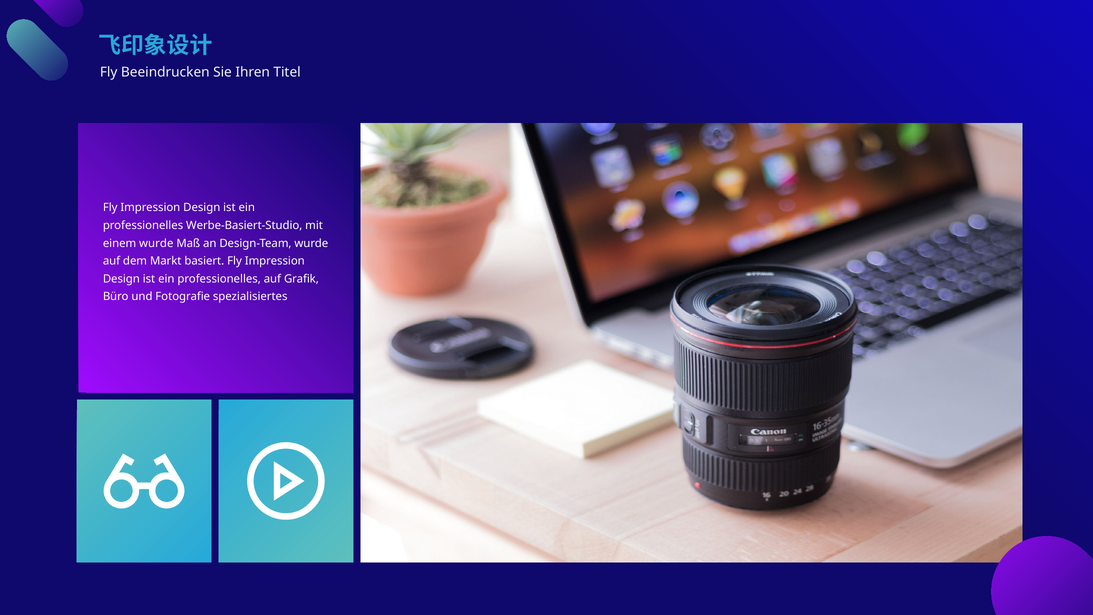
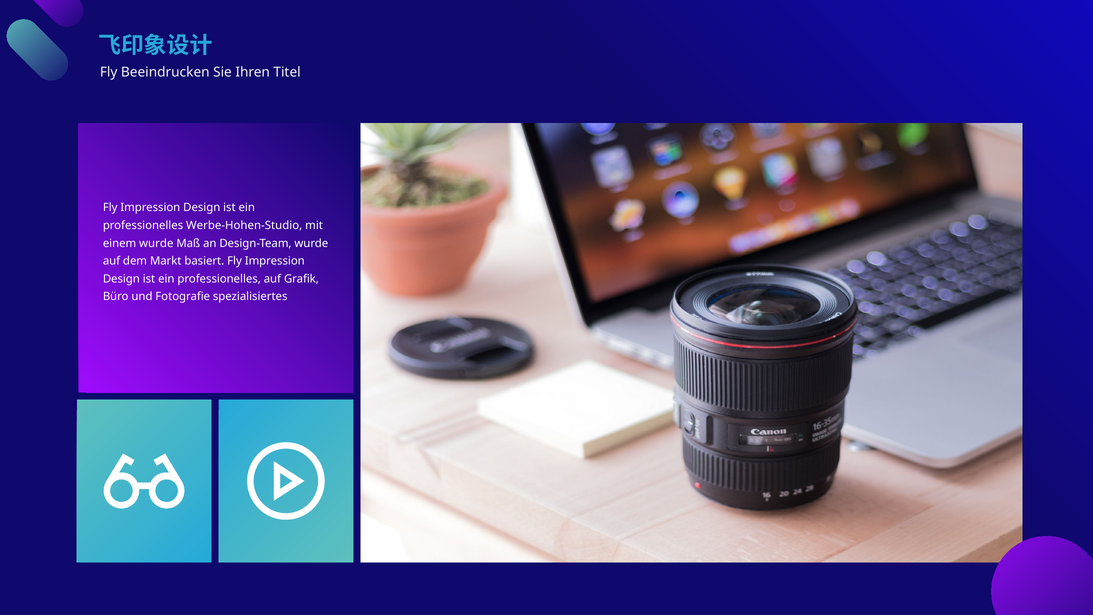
Werbe-Basiert-Studio: Werbe-Basiert-Studio -> Werbe-Hohen-Studio
